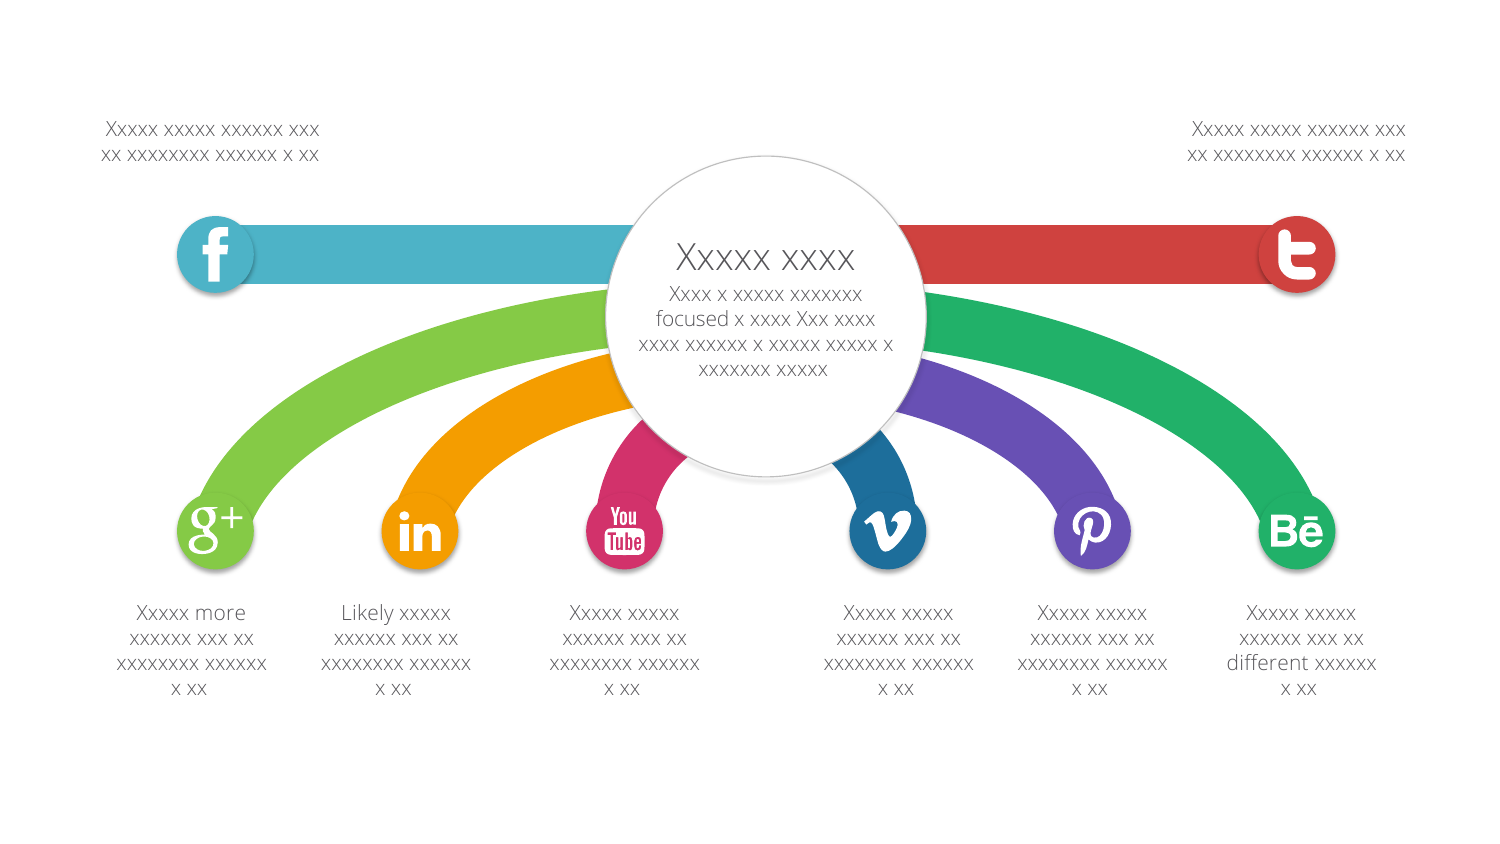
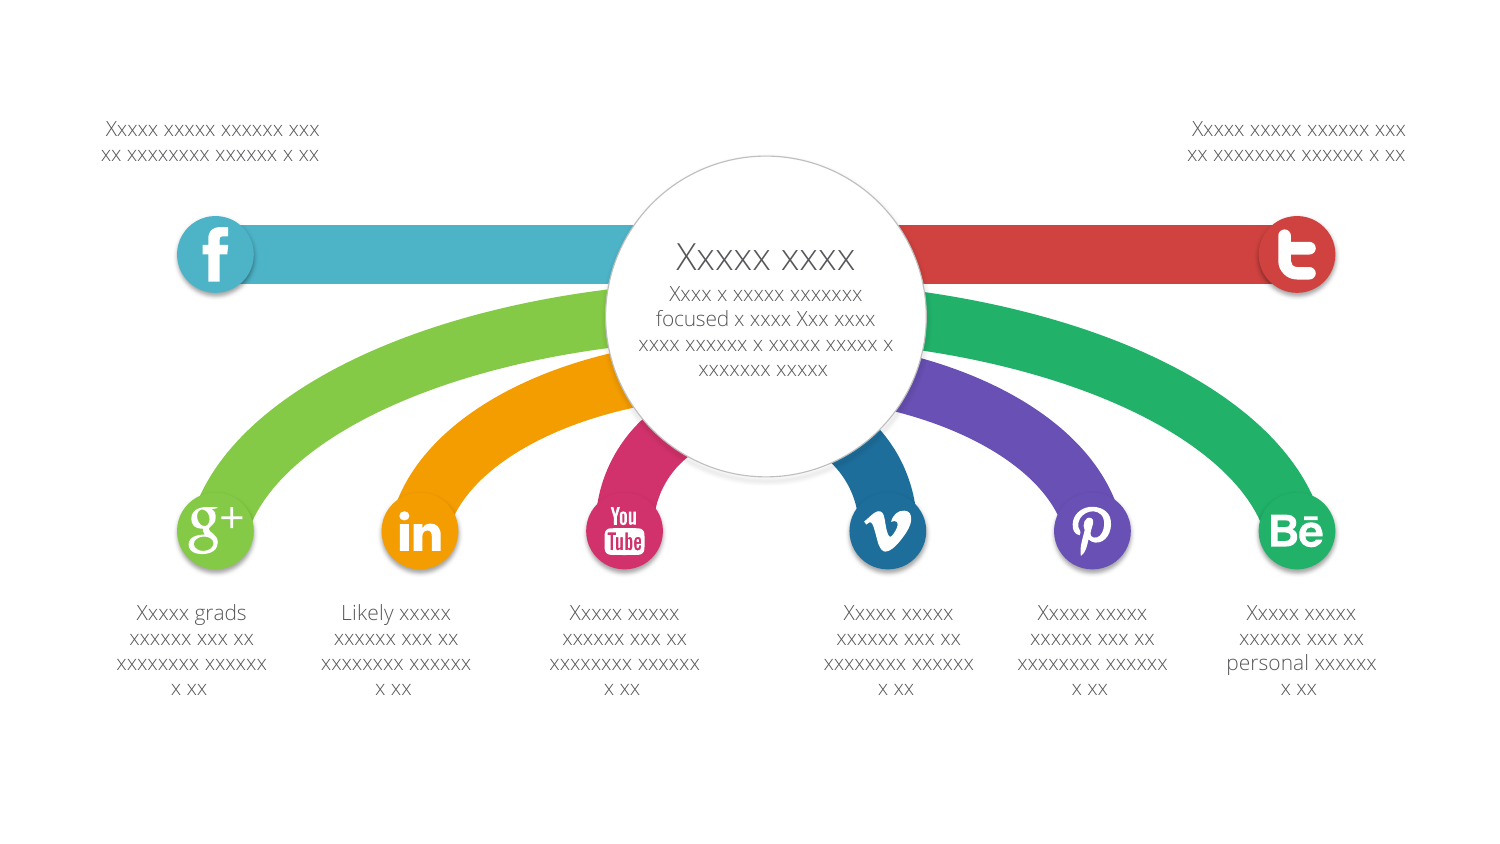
more: more -> grads
different: different -> personal
